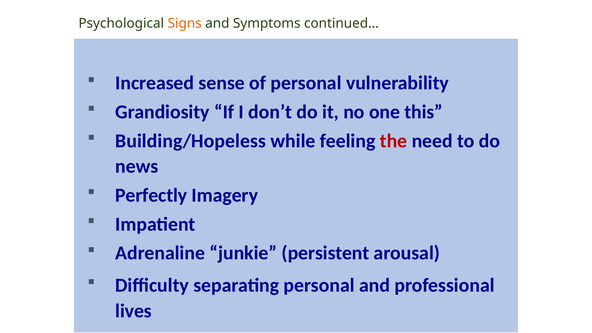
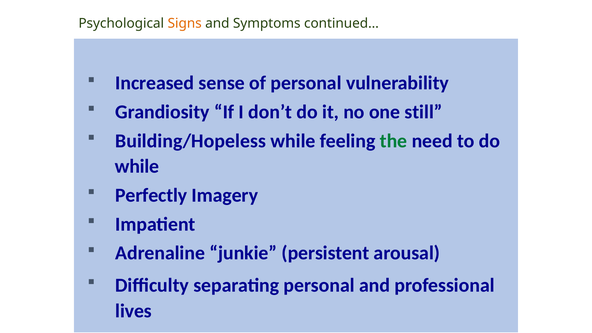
this: this -> still
the colour: red -> green
news at (137, 166): news -> while
